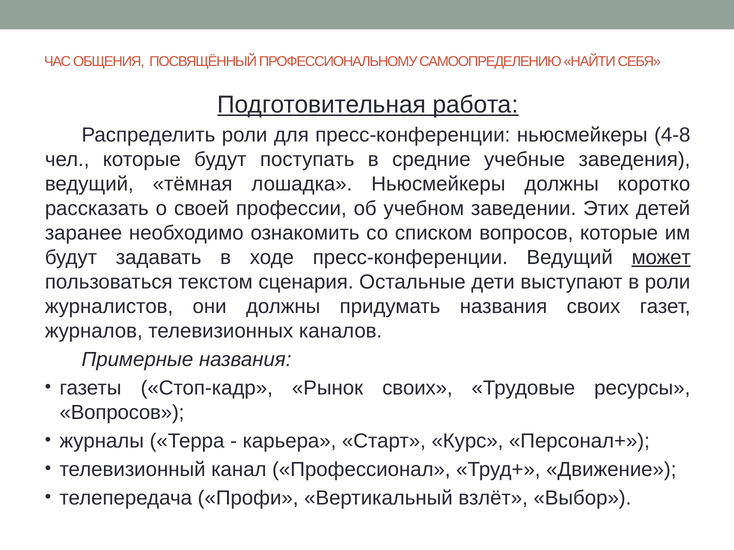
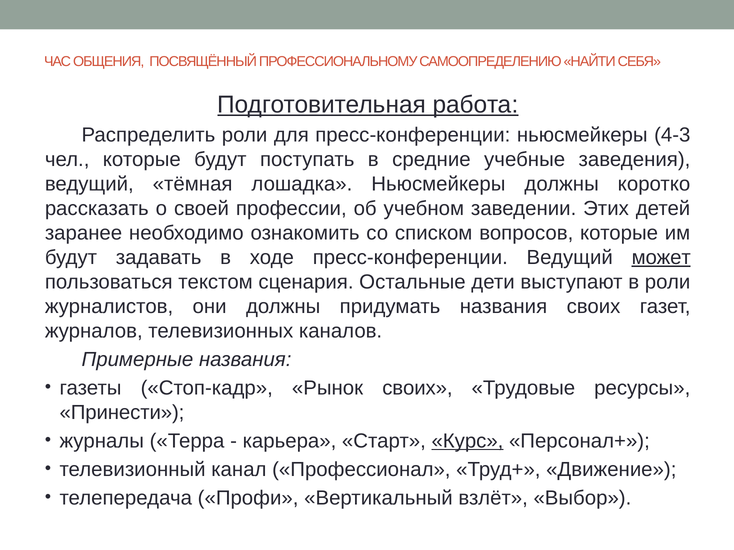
4-8: 4-8 -> 4-3
Вопросов at (122, 413): Вопросов -> Принести
Курс underline: none -> present
